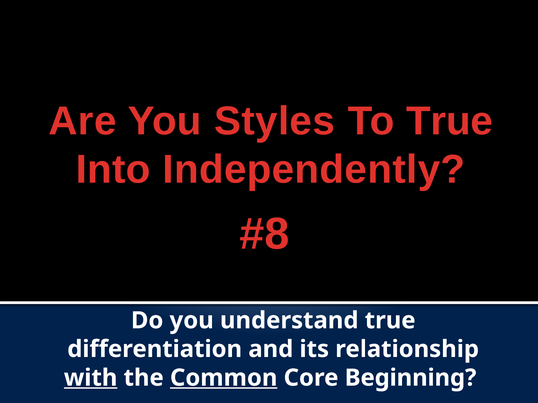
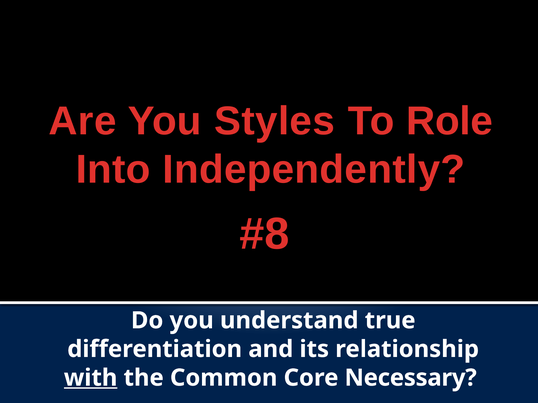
To True: True -> Role
Common underline: present -> none
Beginning: Beginning -> Necessary
